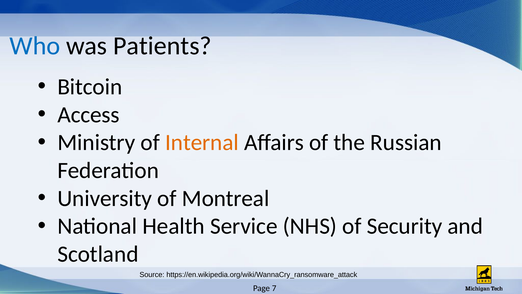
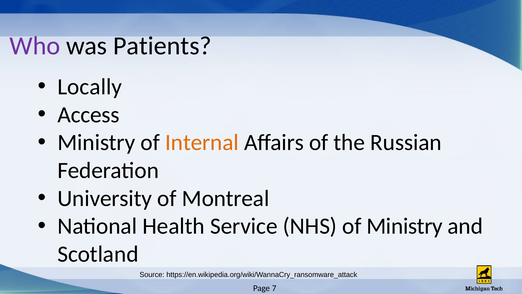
Who colour: blue -> purple
Bitcoin: Bitcoin -> Locally
of Security: Security -> Ministry
